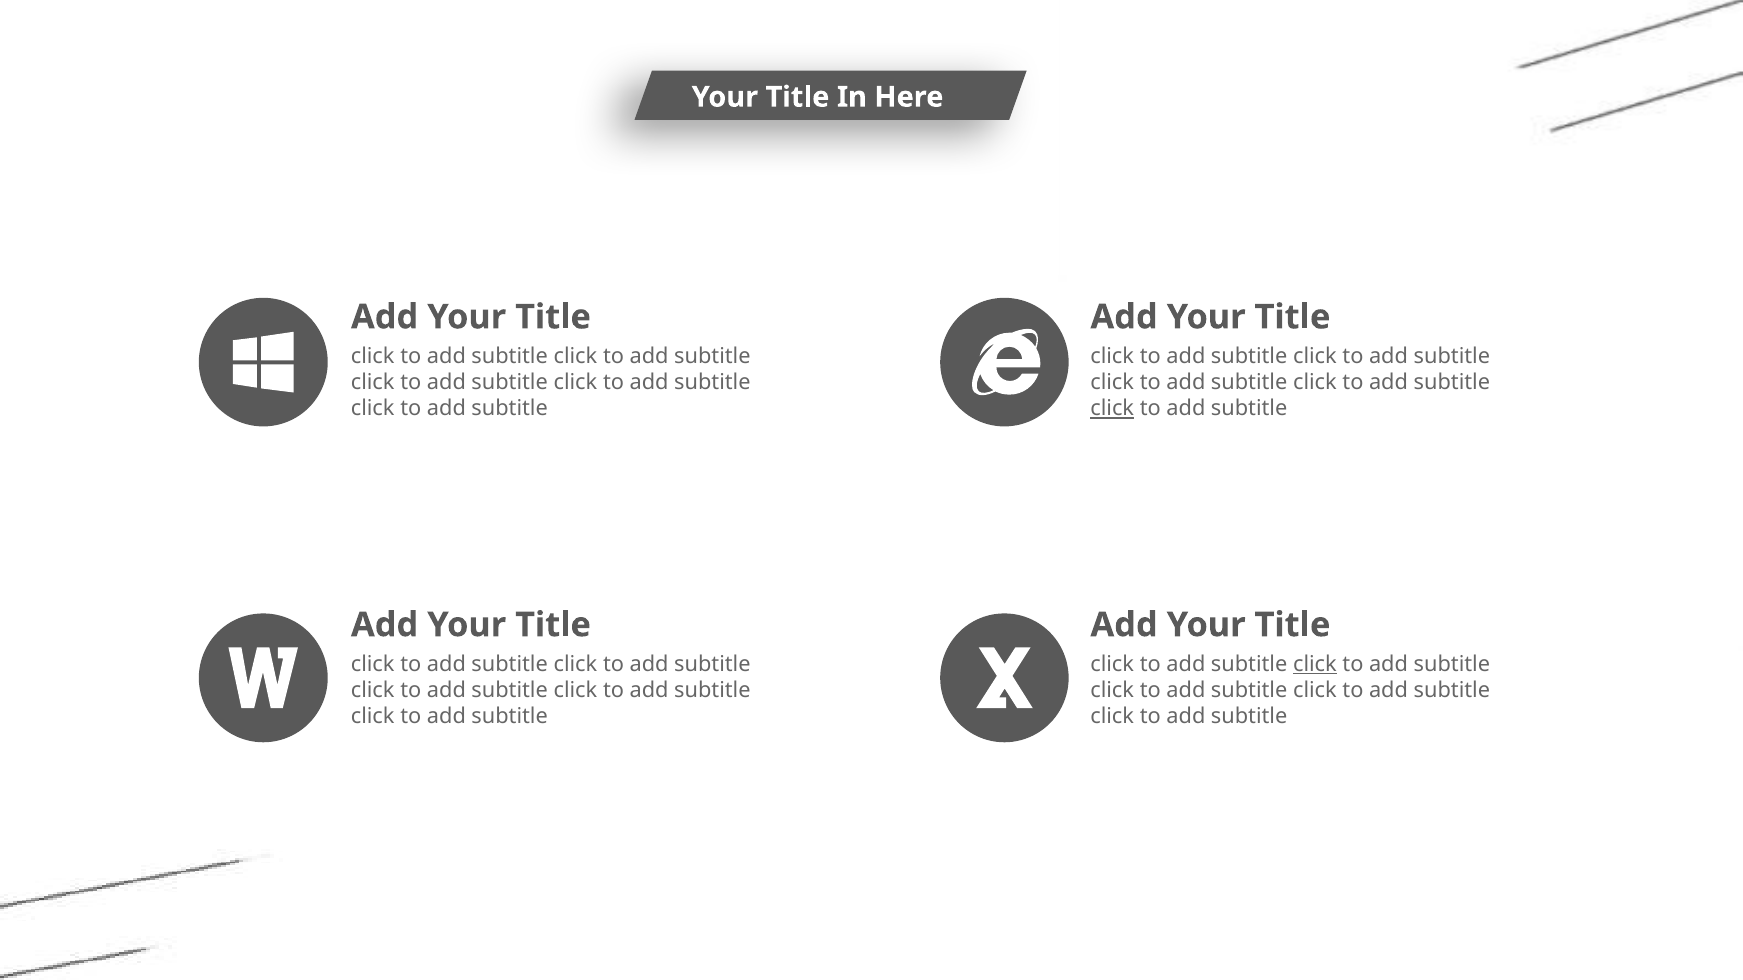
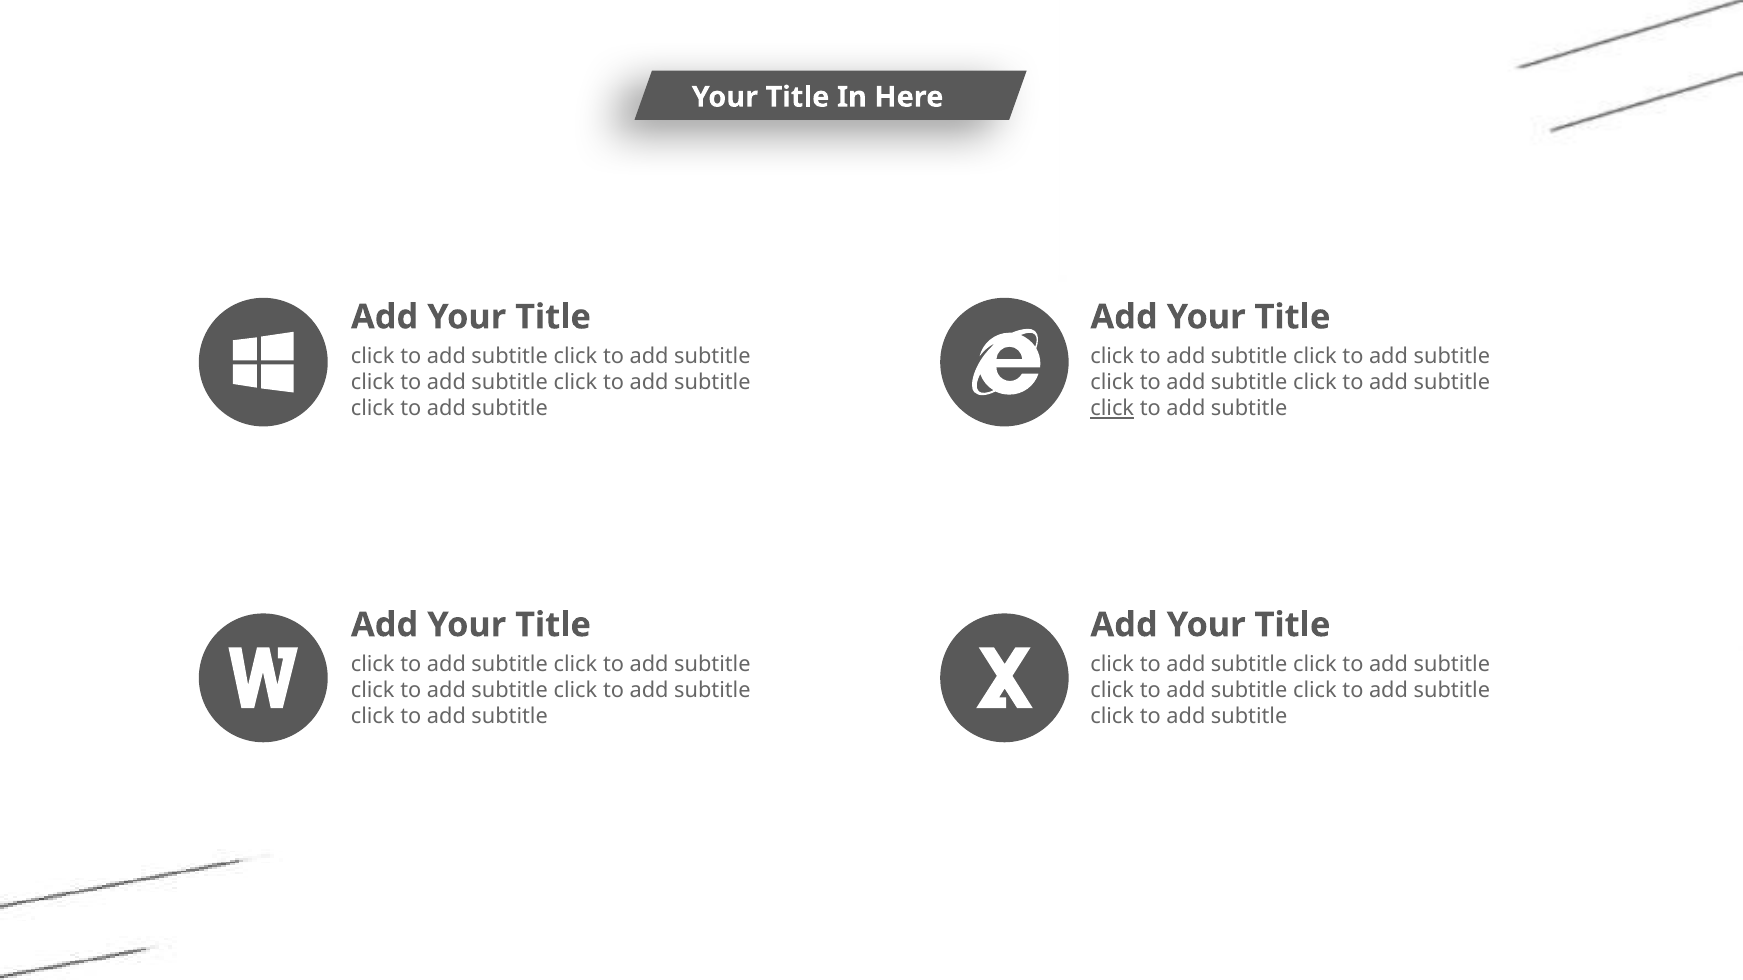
click at (1315, 665) underline: present -> none
